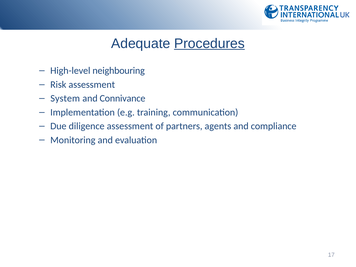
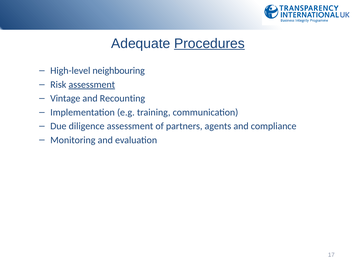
assessment at (92, 85) underline: none -> present
System: System -> Vintage
Connivance: Connivance -> Recounting
